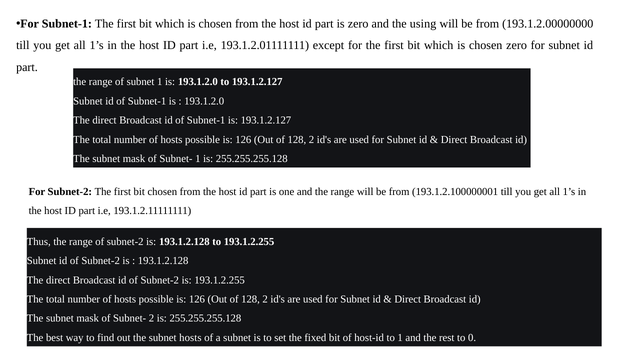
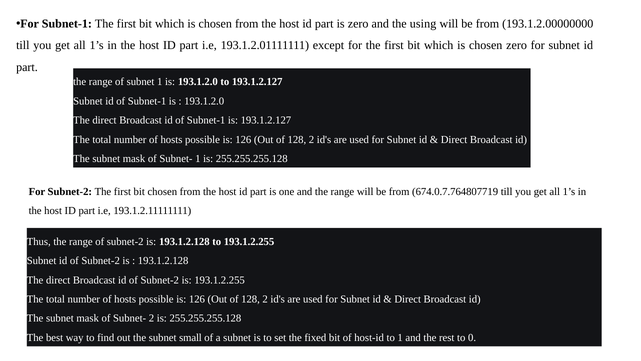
193.1.2.100000001: 193.1.2.100000001 -> 674.0.7.764807719
subnet hosts: hosts -> small
